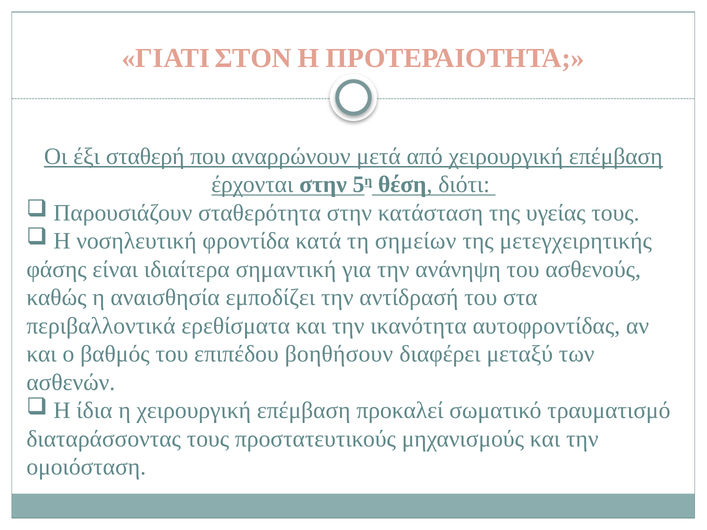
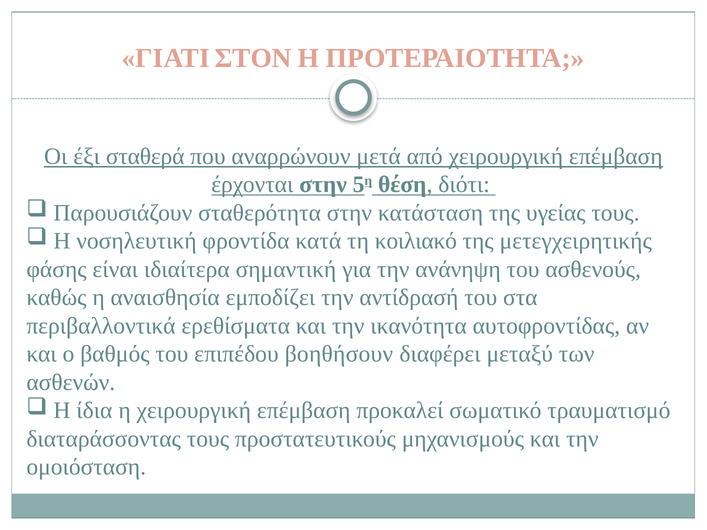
σταθερή: σταθερή -> σταθερά
σημείων: σημείων -> κοιλιακό
